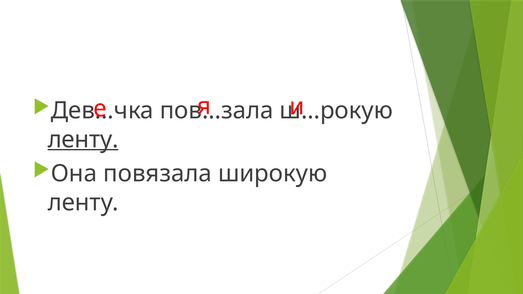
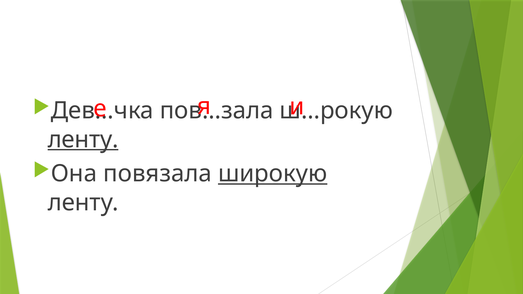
широкую underline: none -> present
